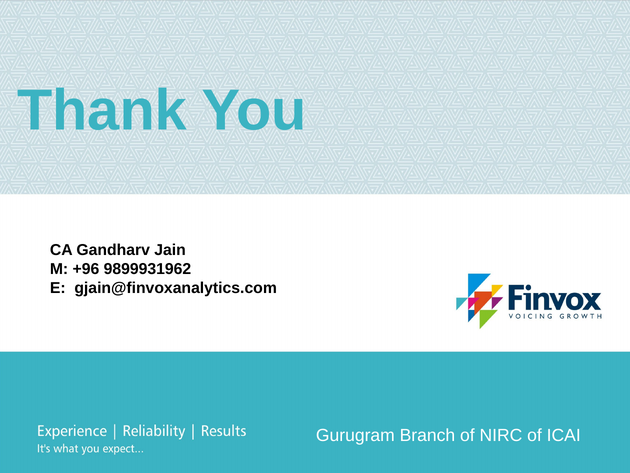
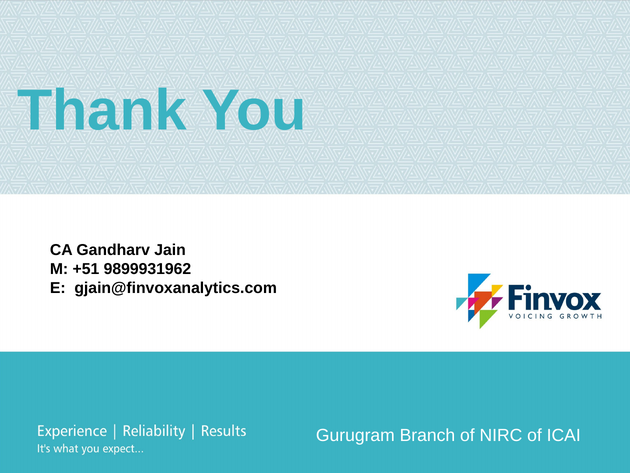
+96: +96 -> +51
